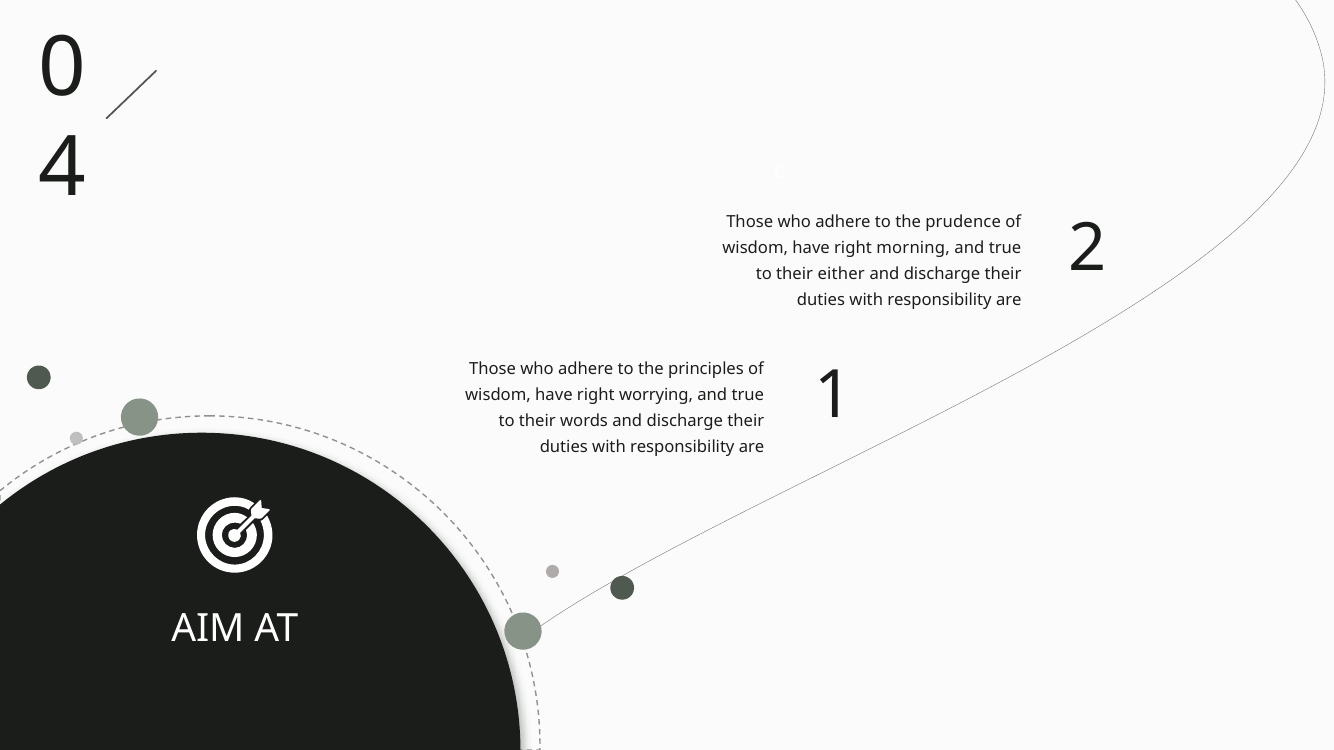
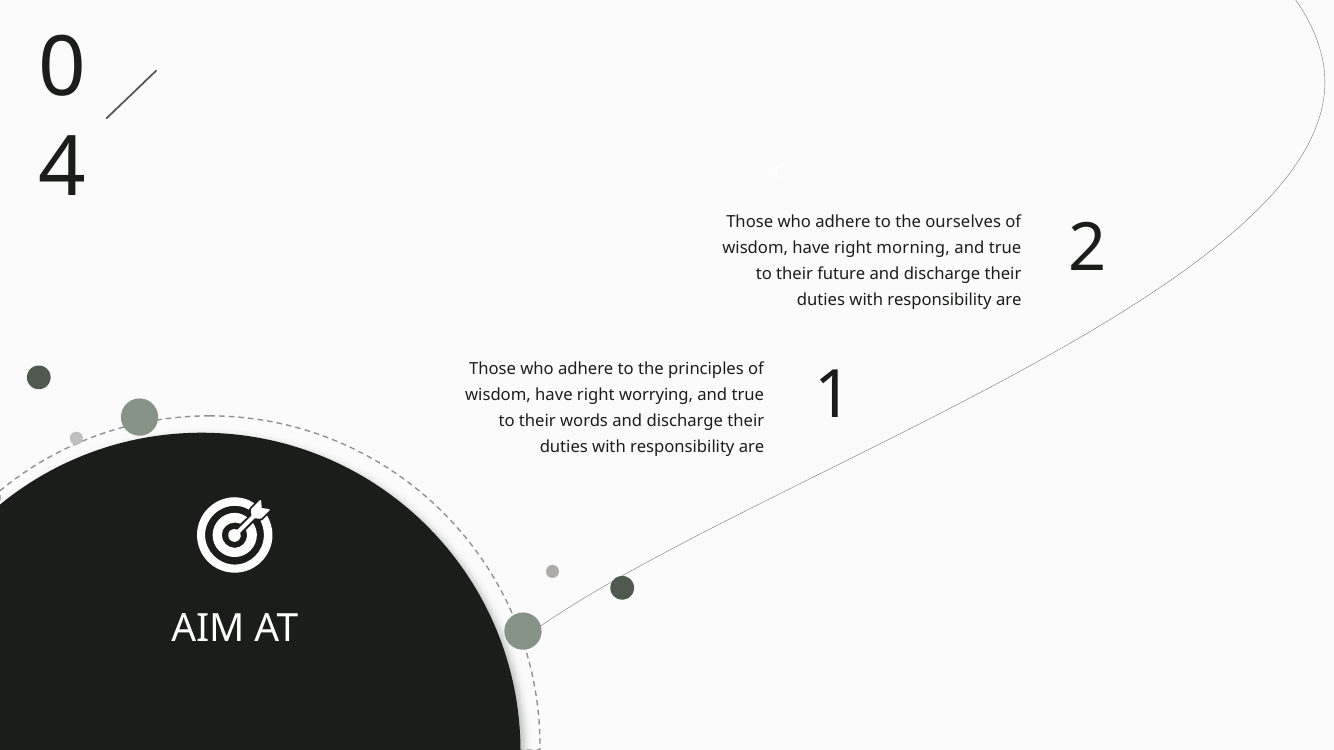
prudence: prudence -> ourselves
either: either -> future
